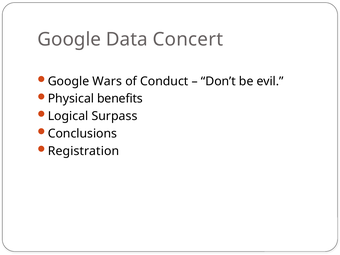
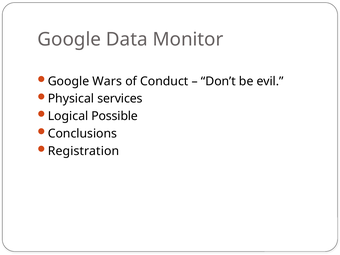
Concert: Concert -> Monitor
benefits: benefits -> services
Surpass: Surpass -> Possible
